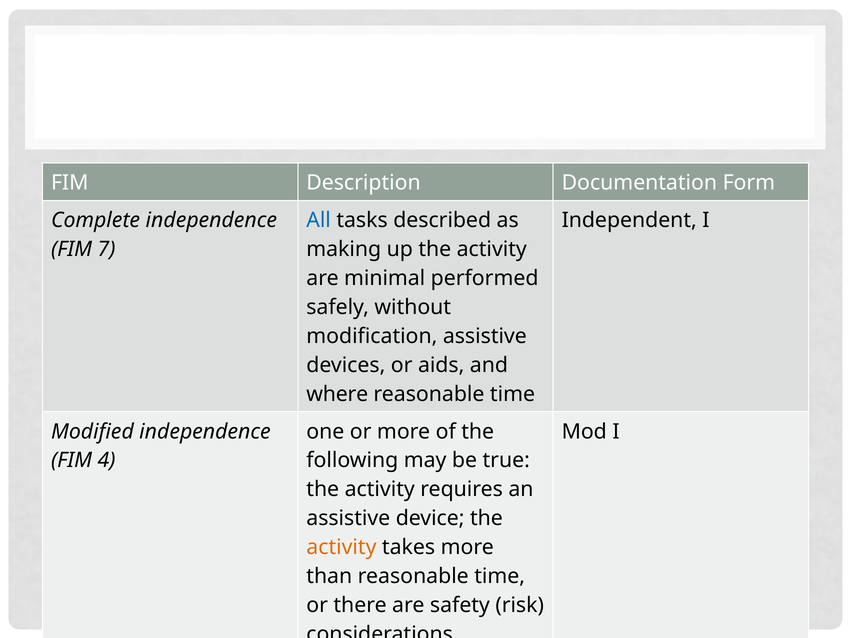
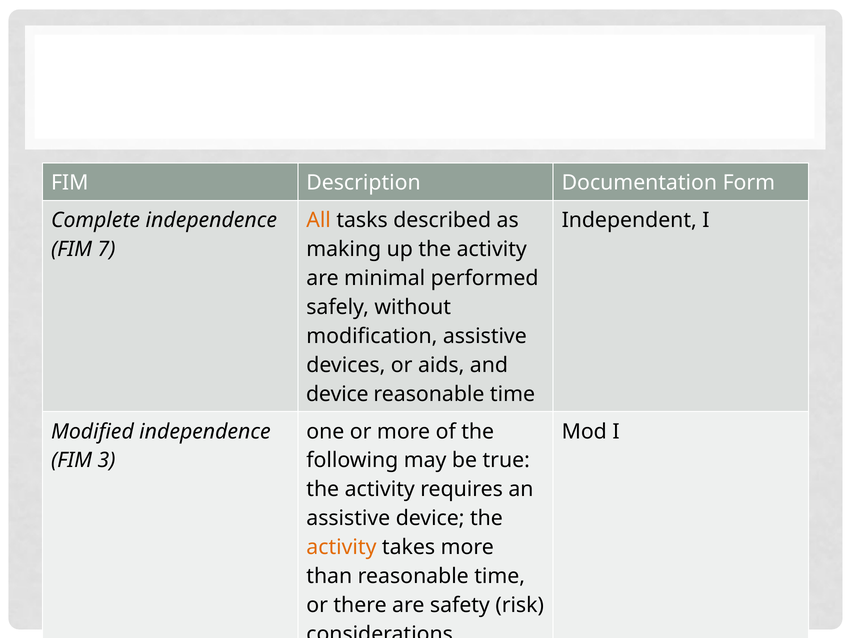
All colour: blue -> orange
where at (337, 394): where -> device
4: 4 -> 3
